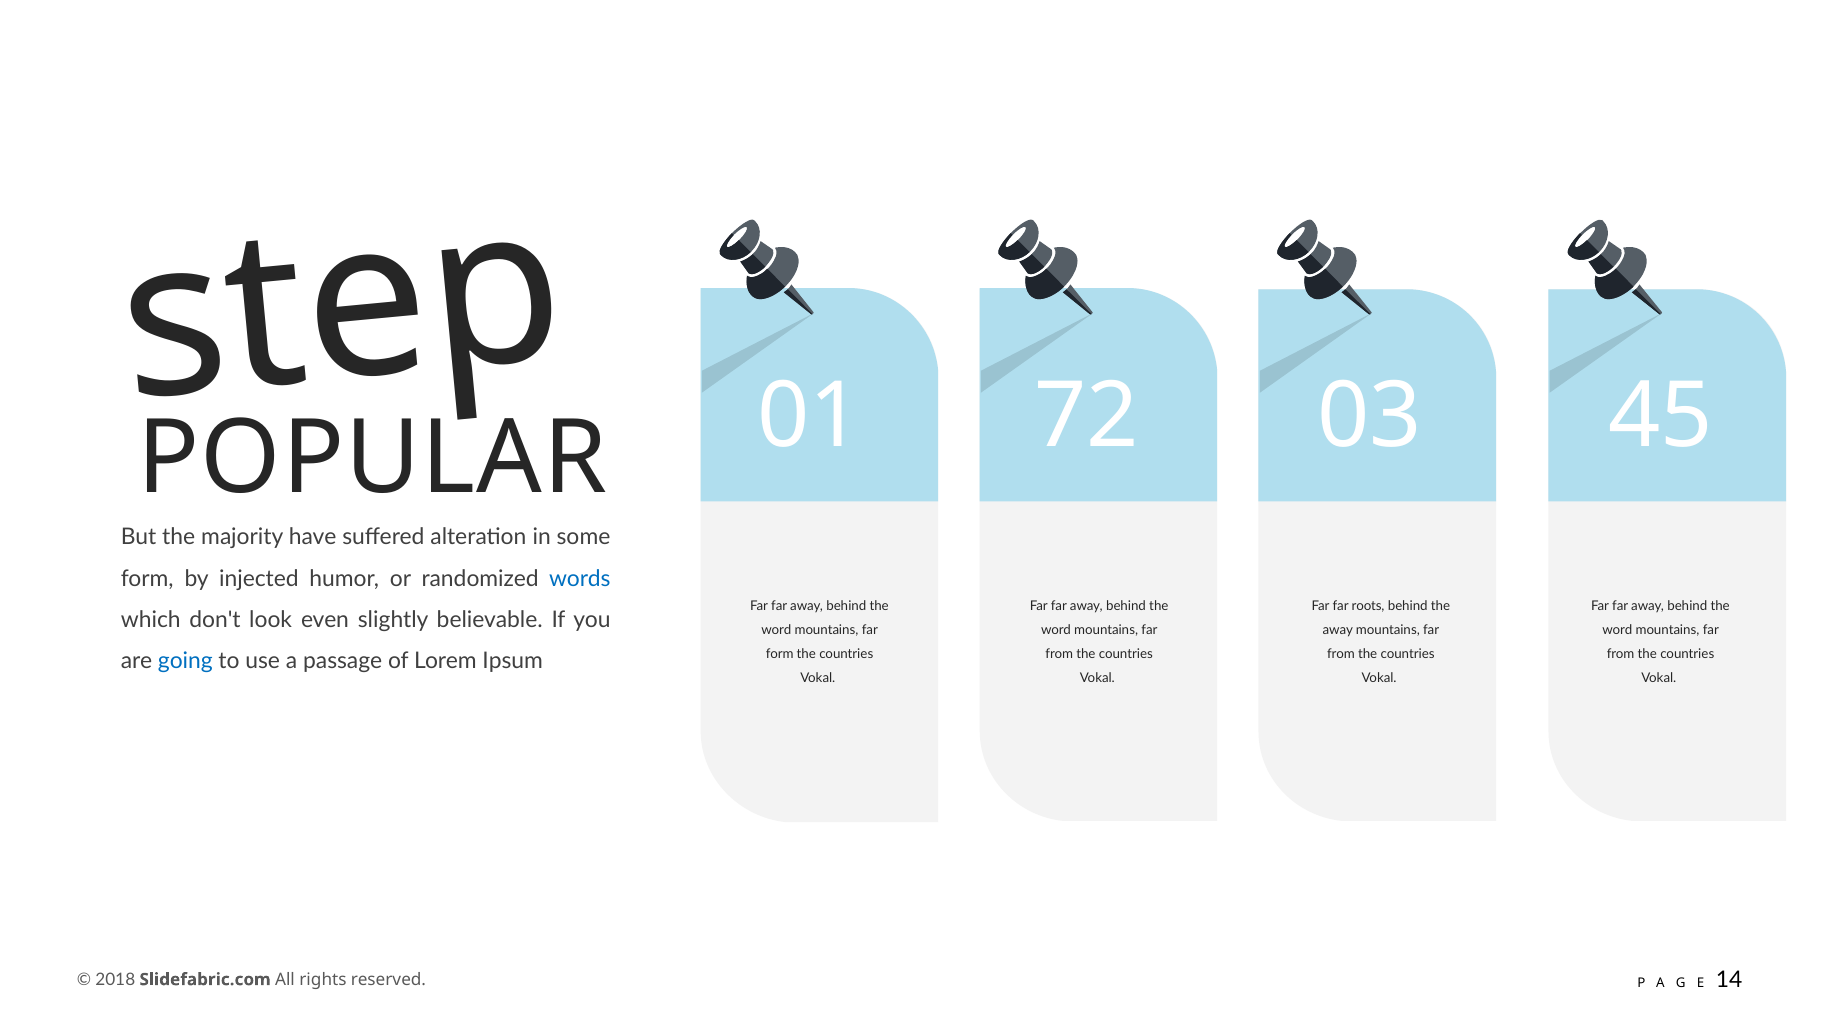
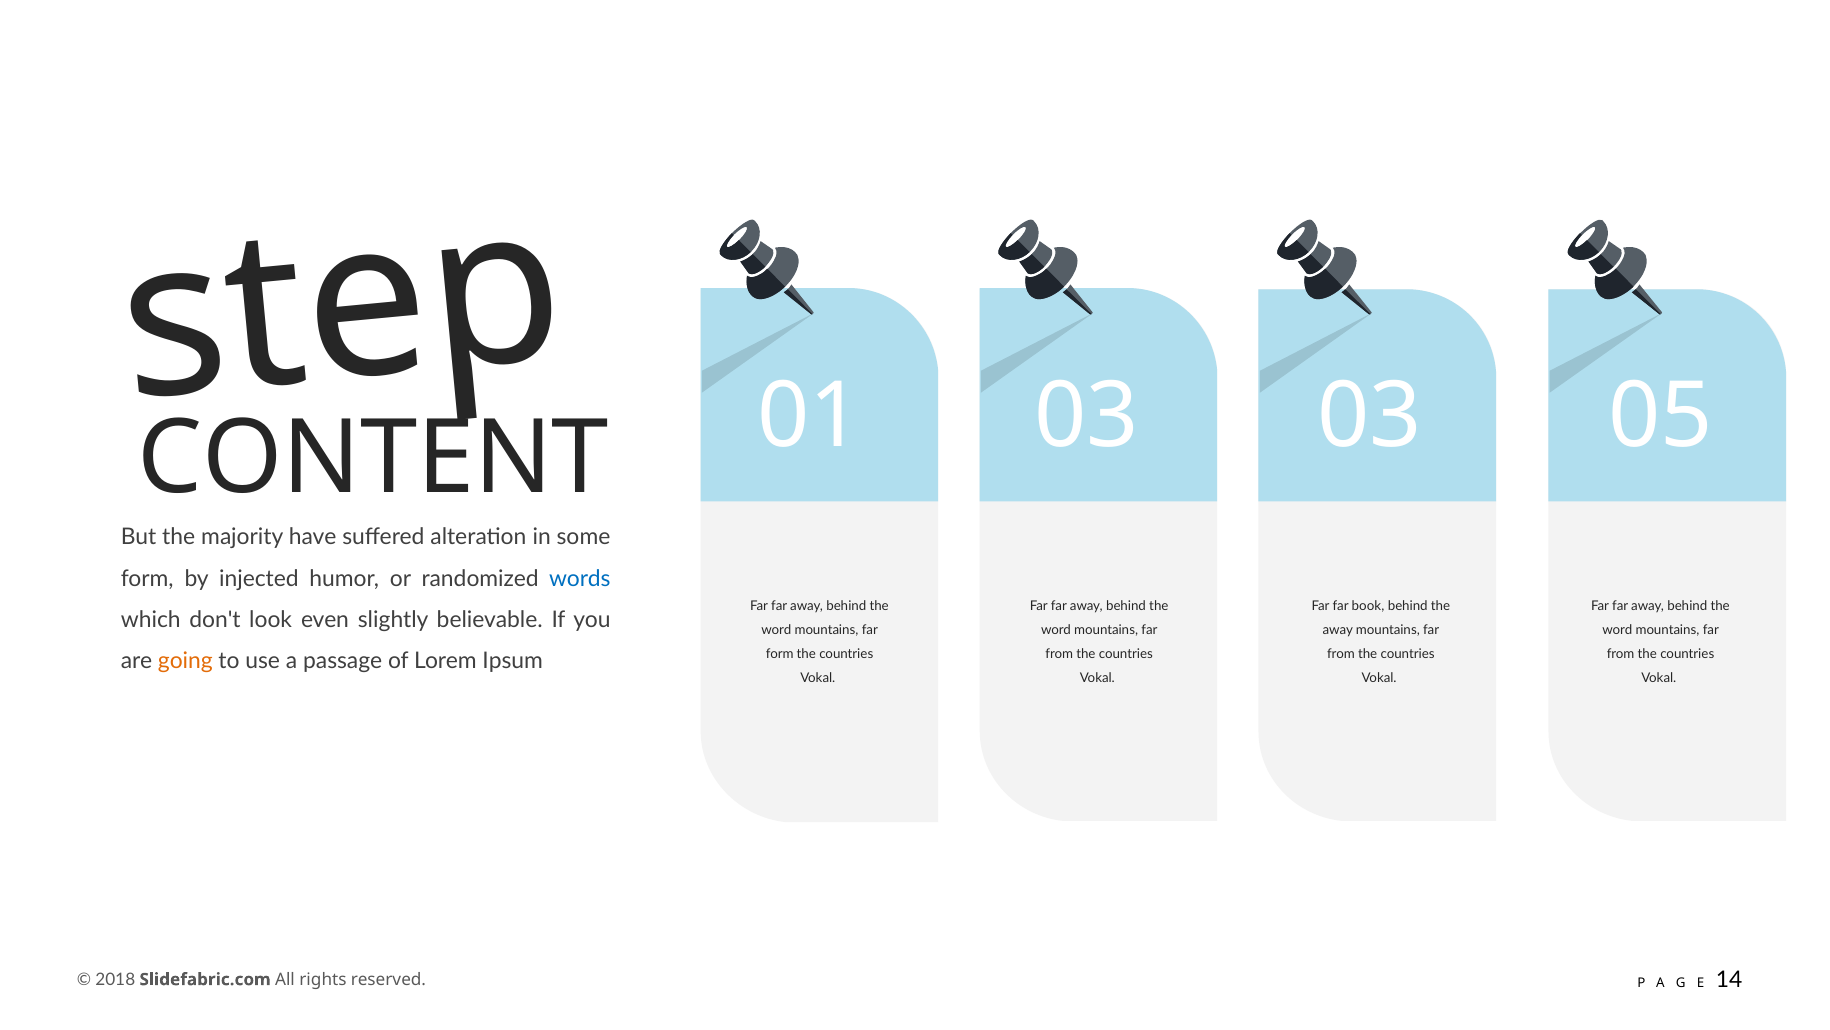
01 72: 72 -> 03
45: 45 -> 05
POPULAR: POPULAR -> CONTENT
roots: roots -> book
going colour: blue -> orange
